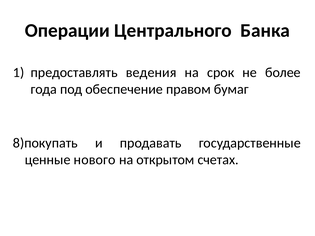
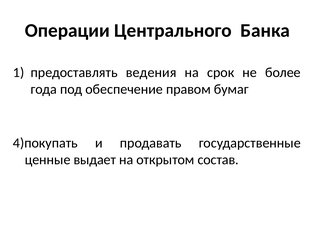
8)покупать: 8)покупать -> 4)покупать
нового: нового -> выдает
счетах: счетах -> состав
